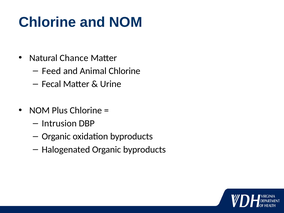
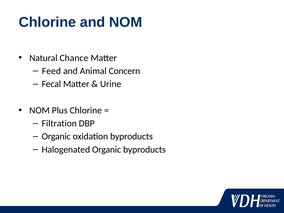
Animal Chlorine: Chlorine -> Concern
Intrusion: Intrusion -> Filtration
